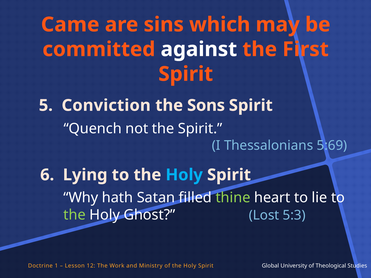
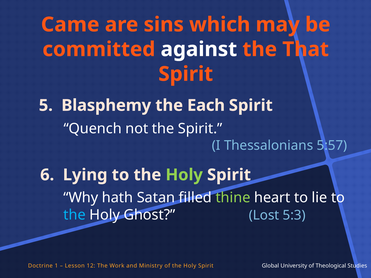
First: First -> That
Conviction: Conviction -> Blasphemy
Sons: Sons -> Each
5:69: 5:69 -> 5:57
Holy at (184, 175) colour: light blue -> light green
the at (75, 215) colour: light green -> light blue
